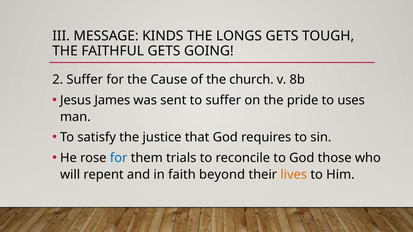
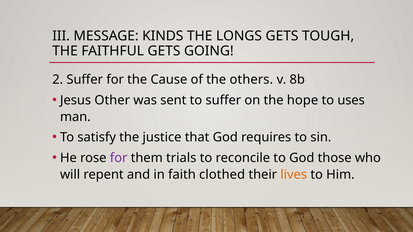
church: church -> others
James: James -> Other
pride: pride -> hope
for at (119, 158) colour: blue -> purple
beyond: beyond -> clothed
